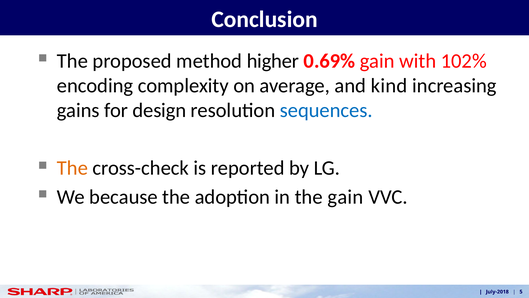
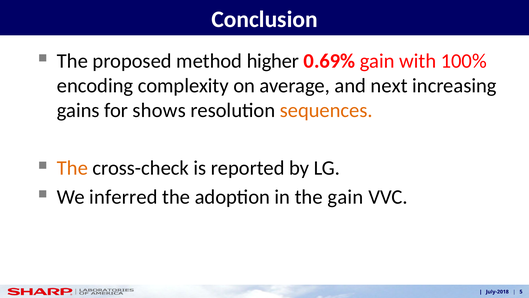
102%: 102% -> 100%
kind: kind -> next
design: design -> shows
sequences colour: blue -> orange
because: because -> inferred
